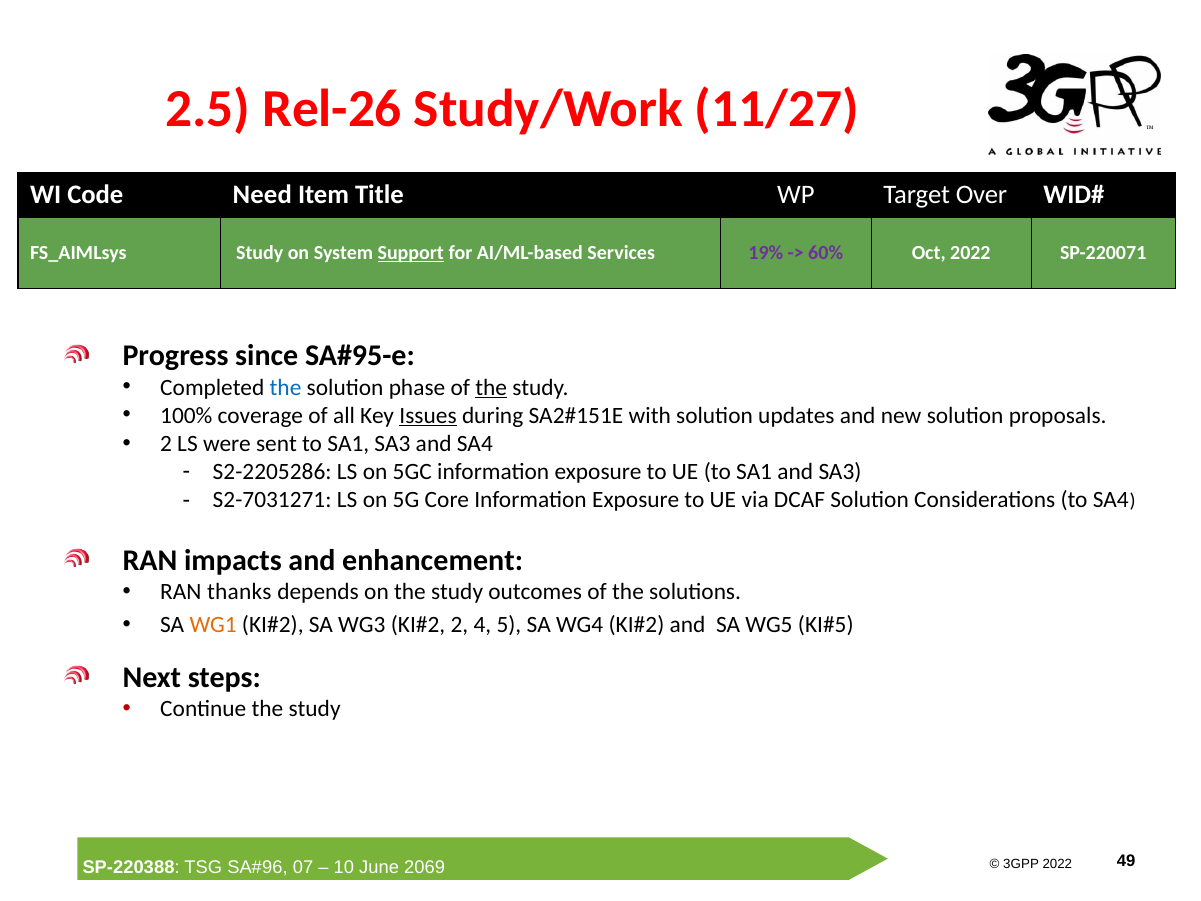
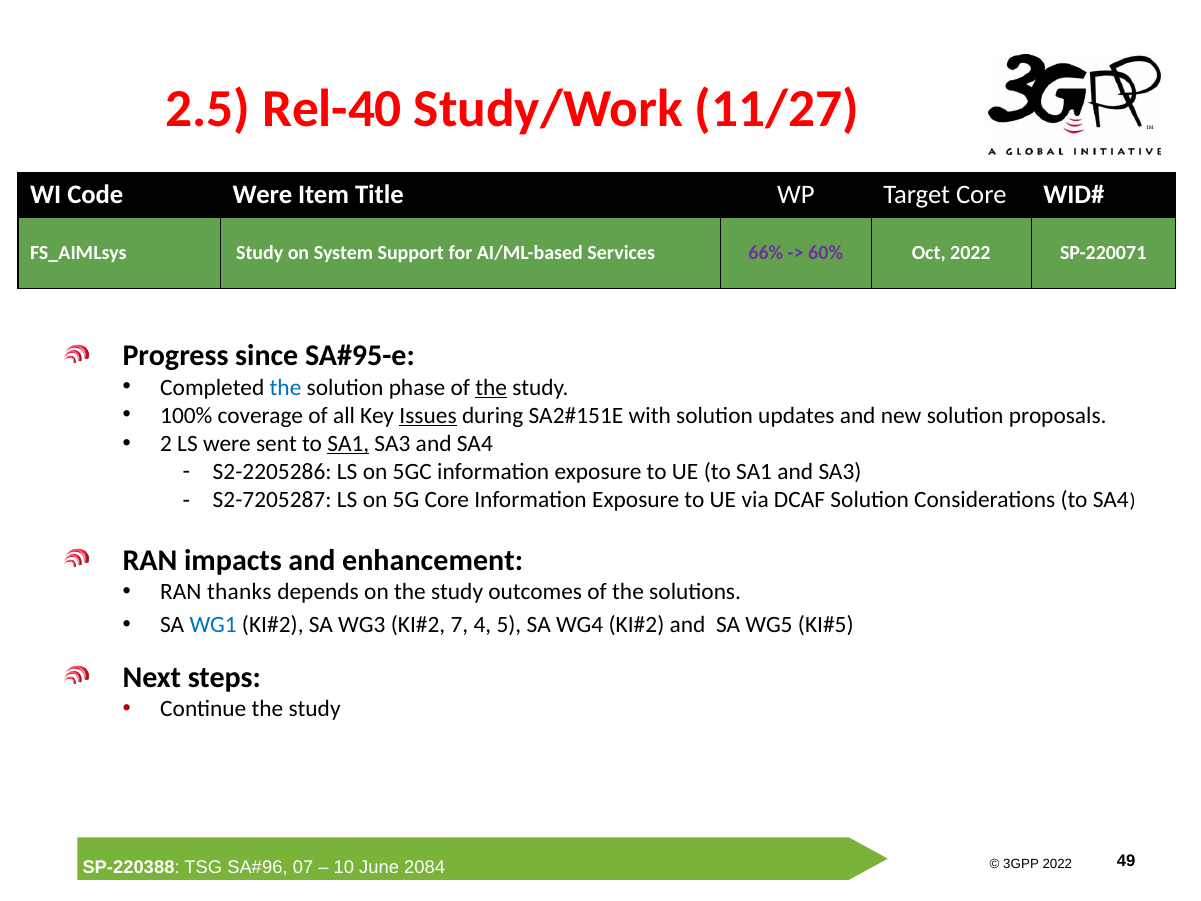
Rel-26: Rel-26 -> Rel-40
Code Need: Need -> Were
Target Over: Over -> Core
Support underline: present -> none
19%: 19% -> 66%
SA1 at (348, 443) underline: none -> present
S2-7031271: S2-7031271 -> S2-7205287
WG1 colour: orange -> blue
2 at (459, 625): 2 -> 7
2069: 2069 -> 2084
